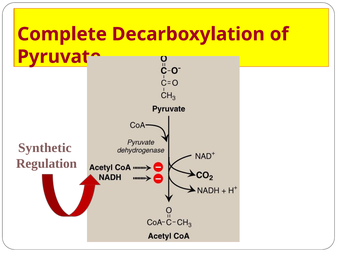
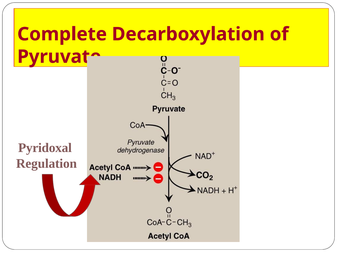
Synthetic: Synthetic -> Pyridoxal
